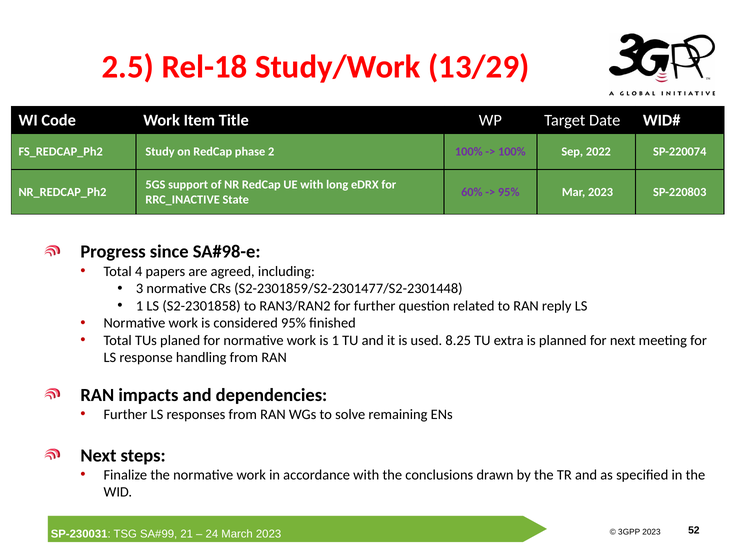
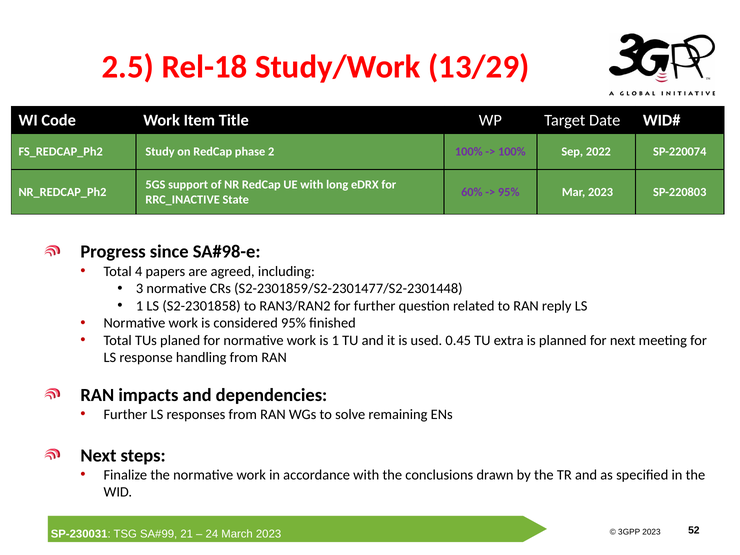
8.25: 8.25 -> 0.45
